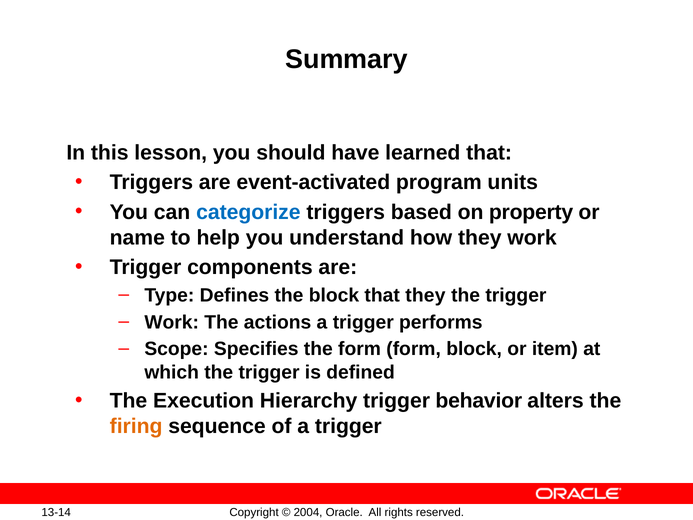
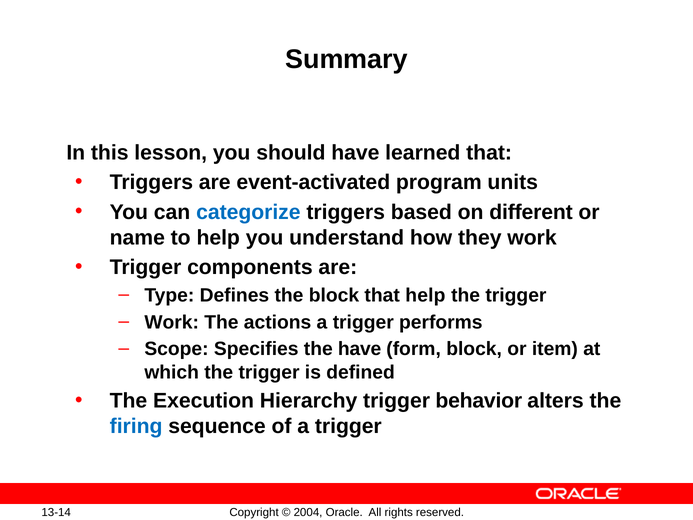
property: property -> different
that they: they -> help
the form: form -> have
firing colour: orange -> blue
